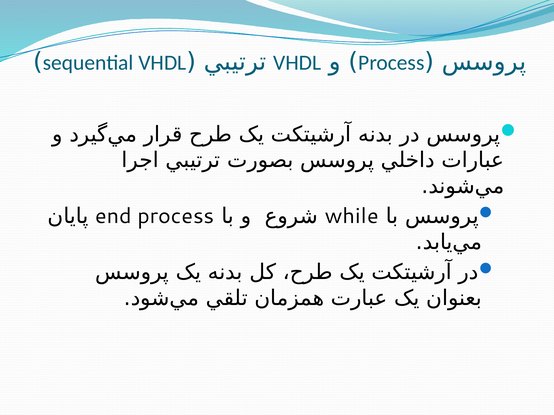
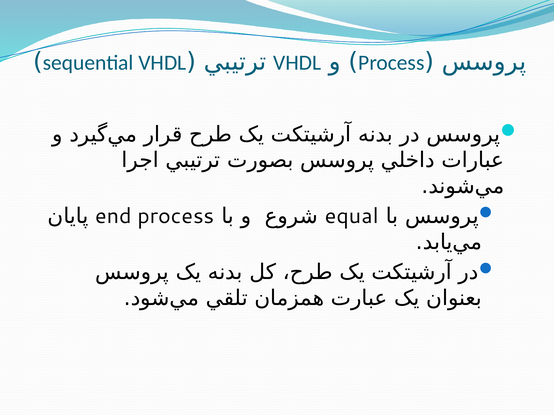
while: while -> equal
